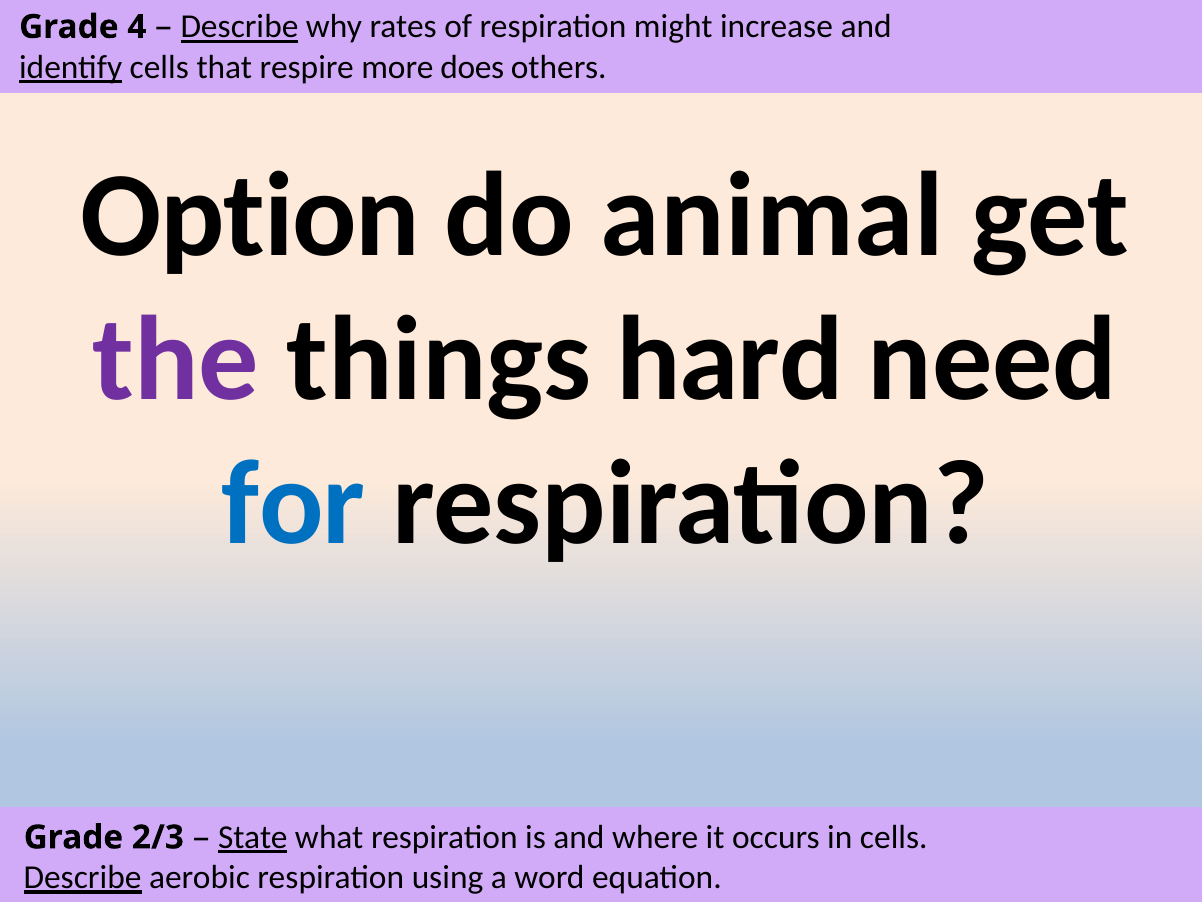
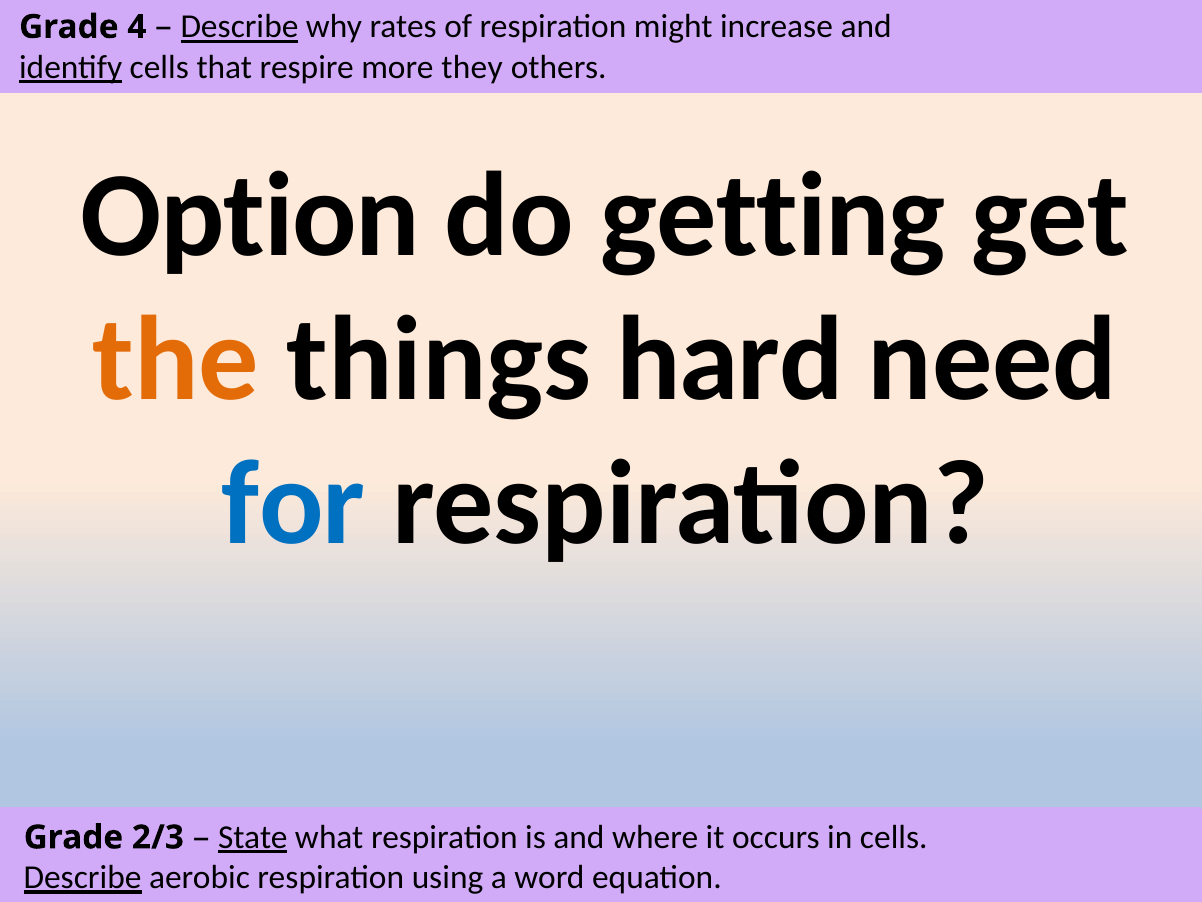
does: does -> they
animal: animal -> getting
the colour: purple -> orange
